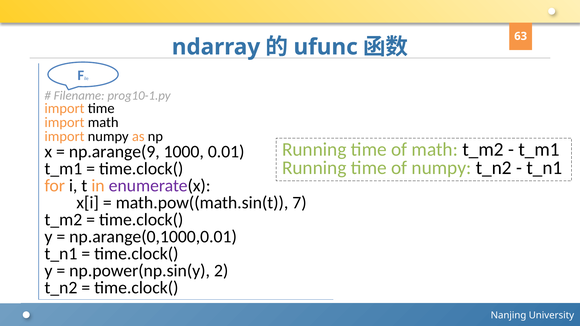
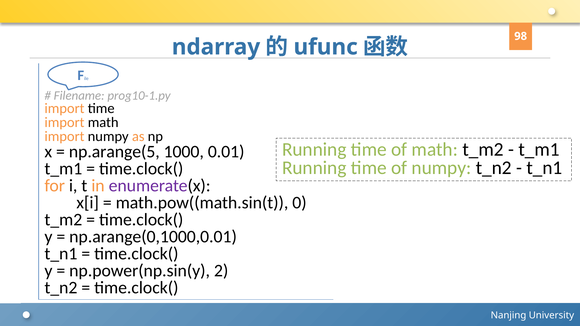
63: 63 -> 98
np.arange(9: np.arange(9 -> np.arange(5
7: 7 -> 0
